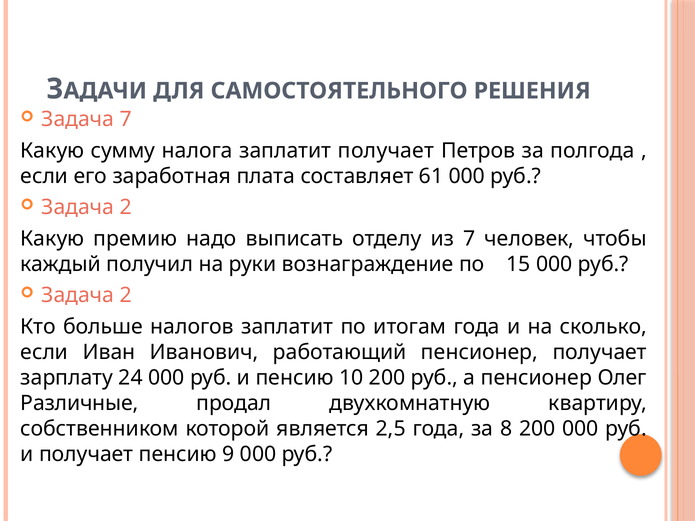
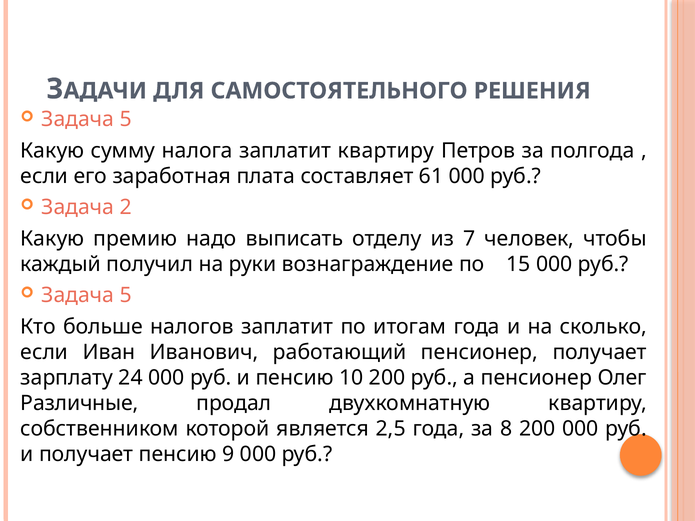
7 at (126, 120): 7 -> 5
заплатит получает: получает -> квартиру
2 at (126, 296): 2 -> 5
